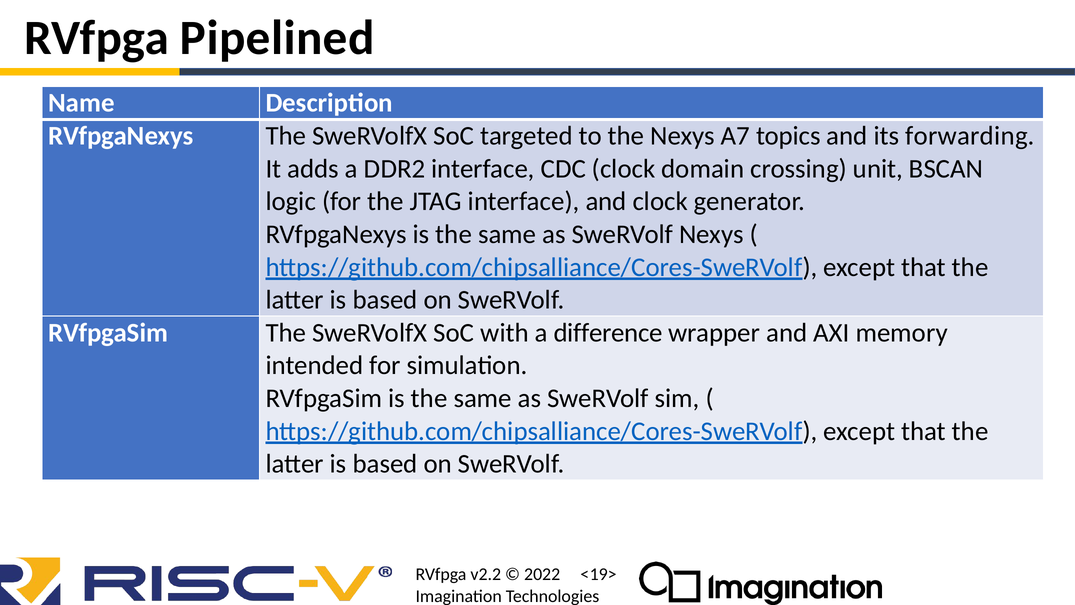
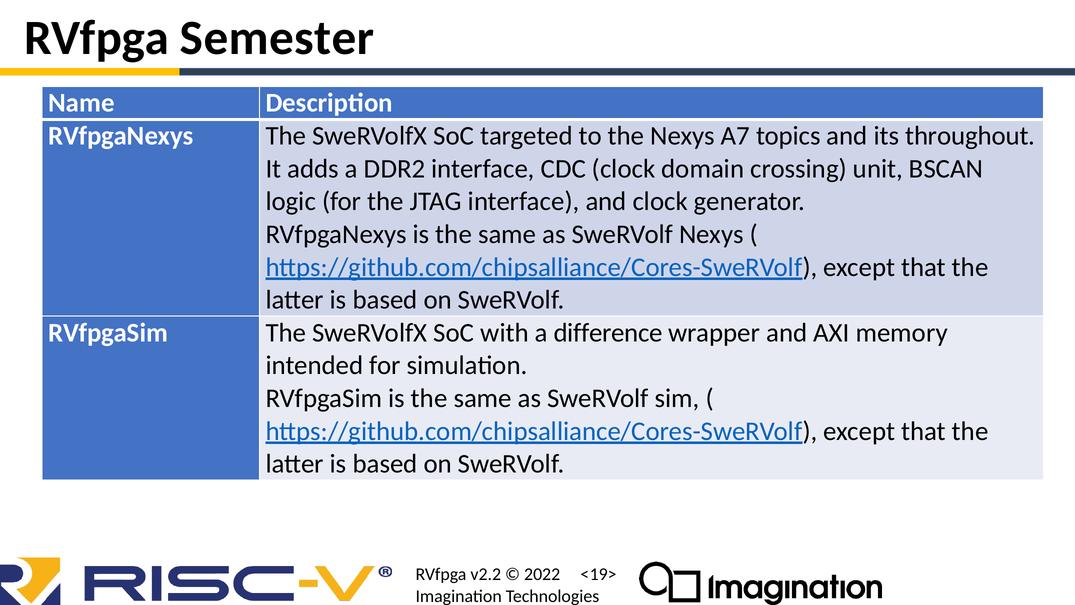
Pipelined: Pipelined -> Semester
forwarding: forwarding -> throughout
